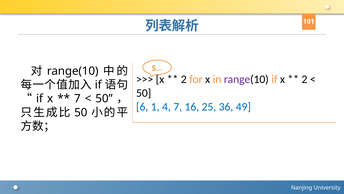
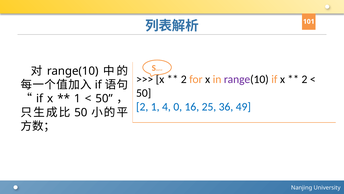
7 at (77, 98): 7 -> 1
6 at (142, 107): 6 -> 2
4 7: 7 -> 0
